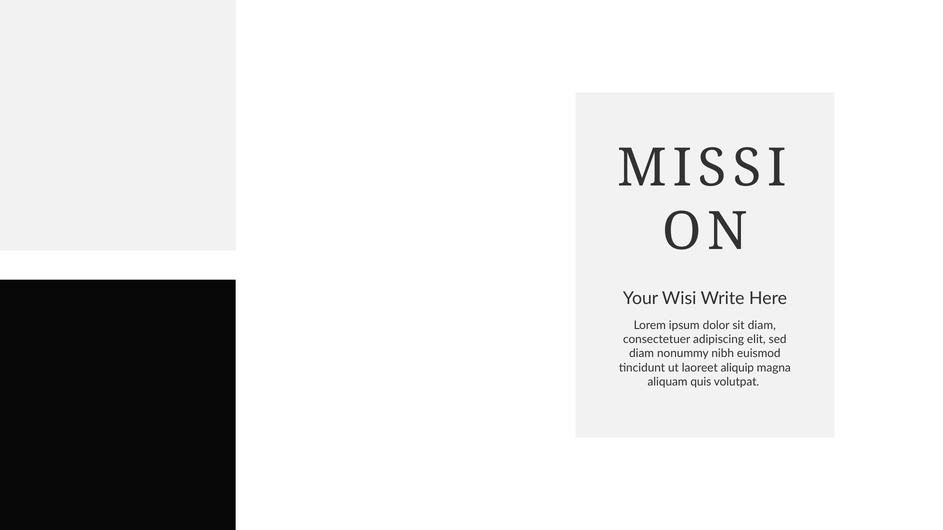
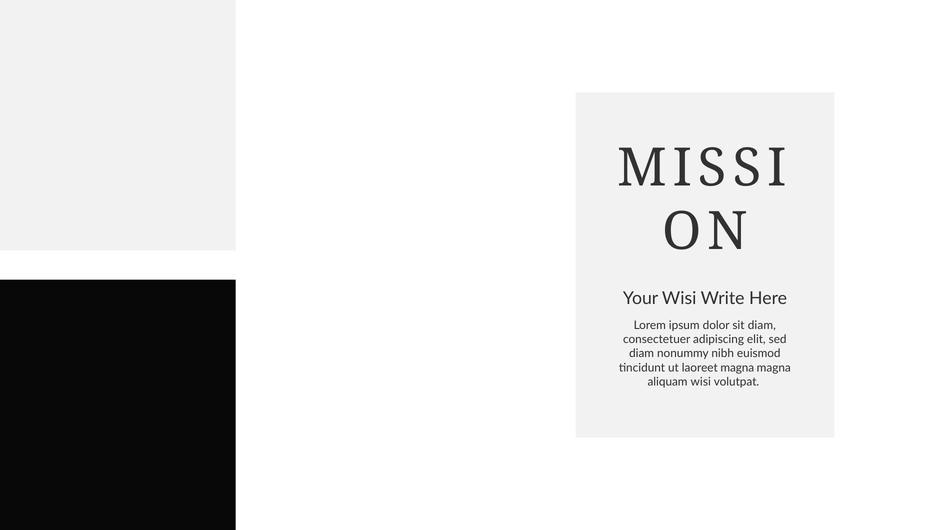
laoreet aliquip: aliquip -> magna
aliquam quis: quis -> wisi
